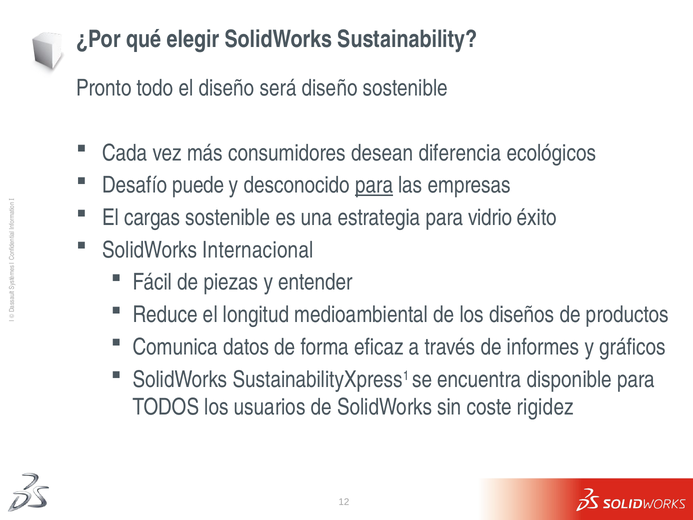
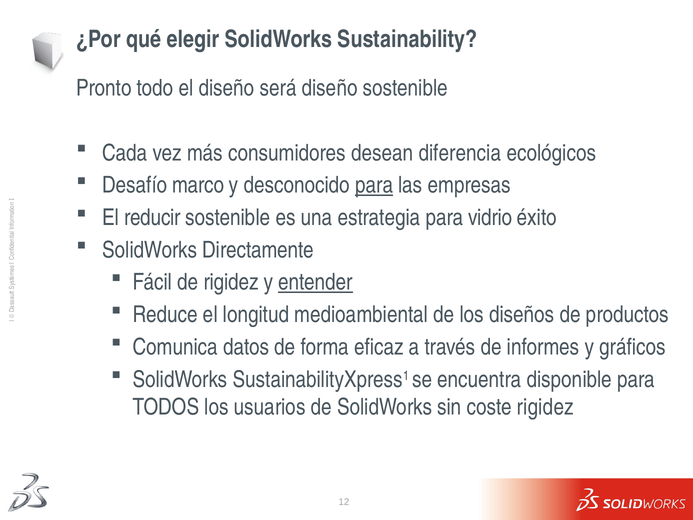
puede: puede -> marco
cargas: cargas -> reducir
Internacional: Internacional -> Directamente
de piezas: piezas -> rigidez
entender underline: none -> present
